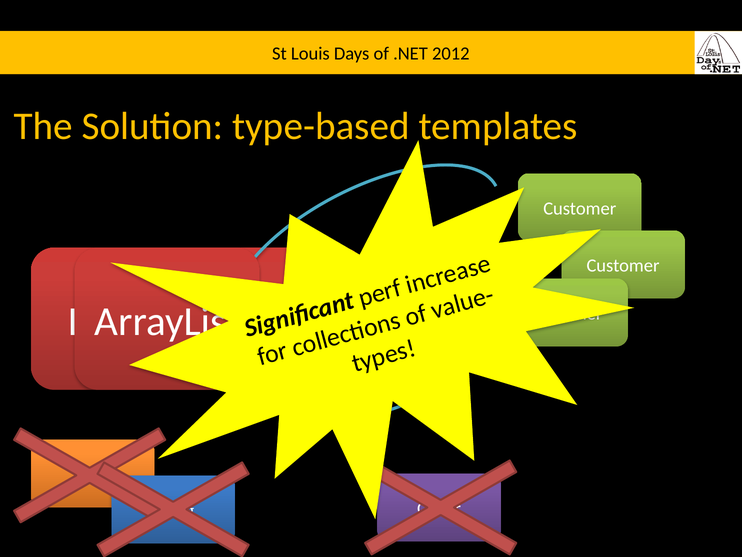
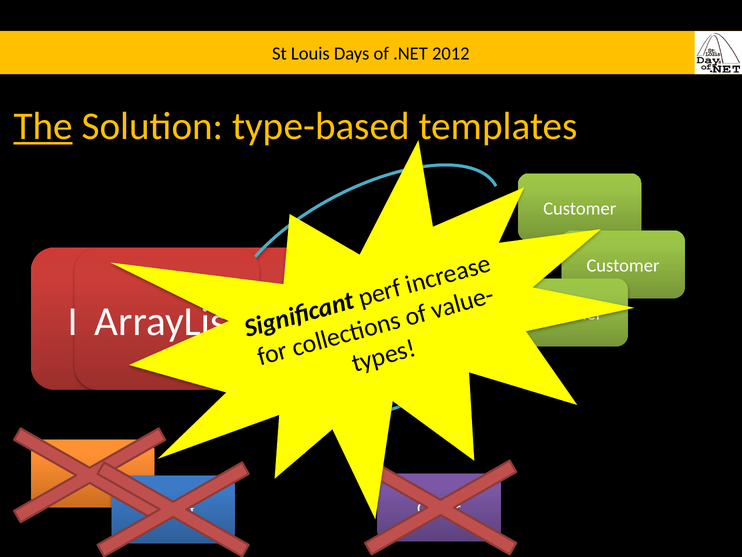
The underline: none -> present
